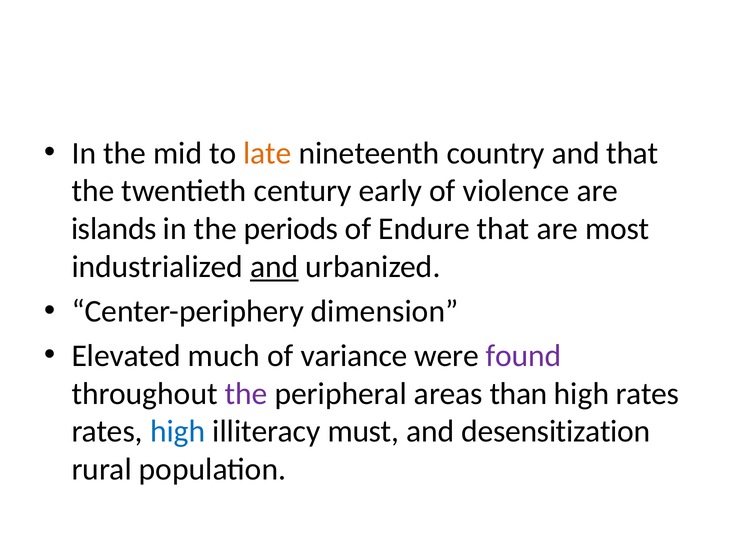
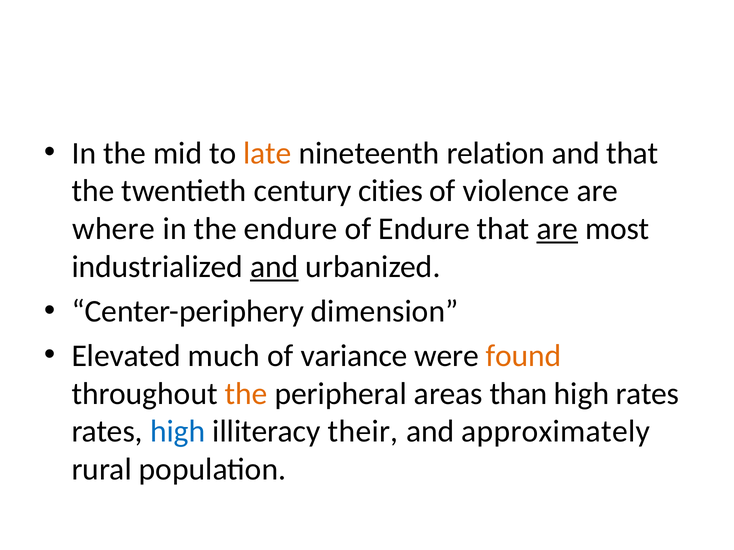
country: country -> relation
early: early -> cities
islands: islands -> where
the periods: periods -> endure
are at (557, 229) underline: none -> present
found colour: purple -> orange
the at (246, 394) colour: purple -> orange
must: must -> their
desensitization: desensitization -> approximately
